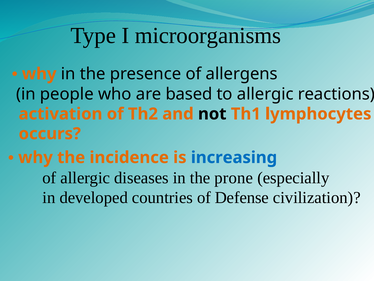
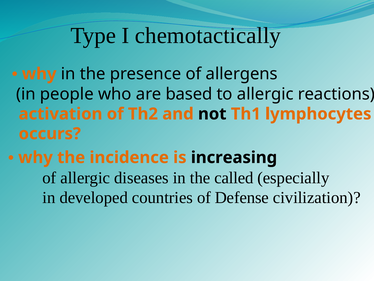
microorganisms: microorganisms -> chemotactically
increasing colour: blue -> black
prone: prone -> called
